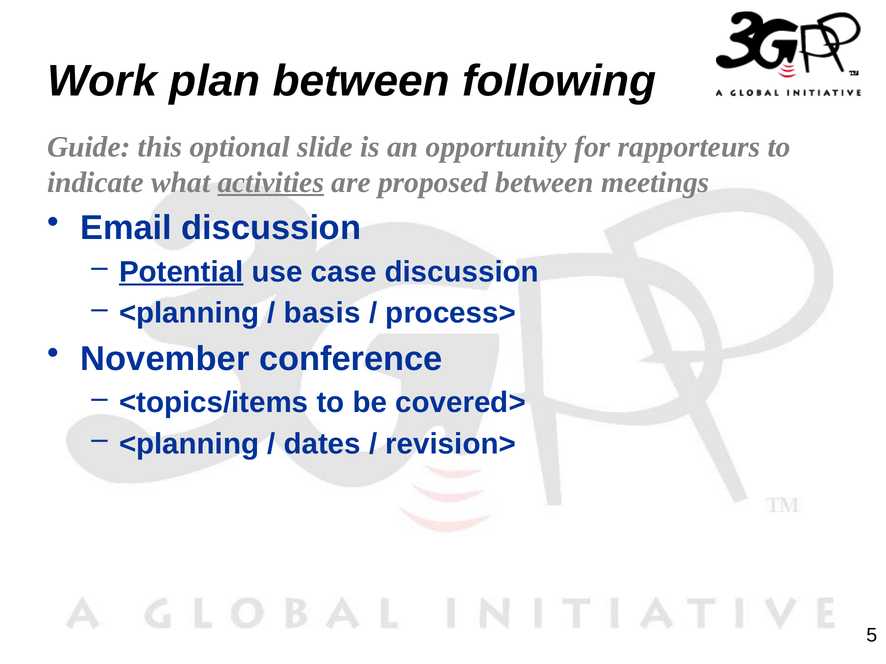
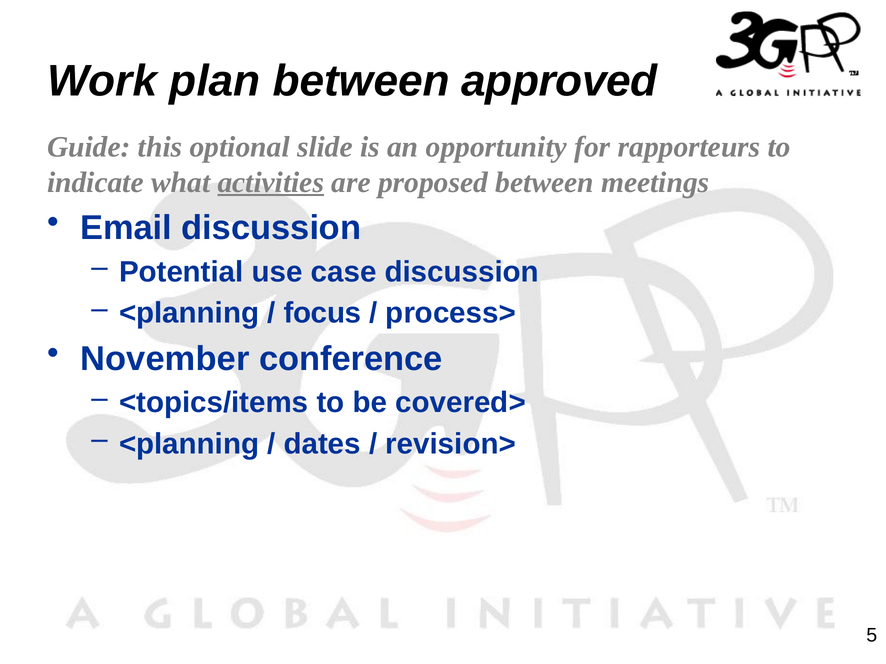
following: following -> approved
Potential underline: present -> none
basis: basis -> focus
